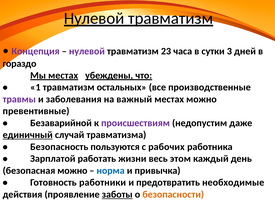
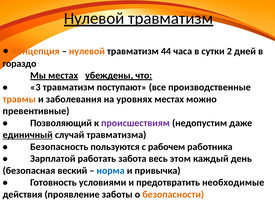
Концепция colour: purple -> orange
нулевой at (87, 51) colour: purple -> orange
23: 23 -> 44
3: 3 -> 2
1: 1 -> 3
остальных: остальных -> поступают
травмы colour: purple -> orange
важный: важный -> уровнях
Безаварийной: Безаварийной -> Позволяющий
рабочих: рабочих -> рабочем
жизни: жизни -> забота
безопасная можно: можно -> веский
работники: работники -> условиями
заботы underline: present -> none
